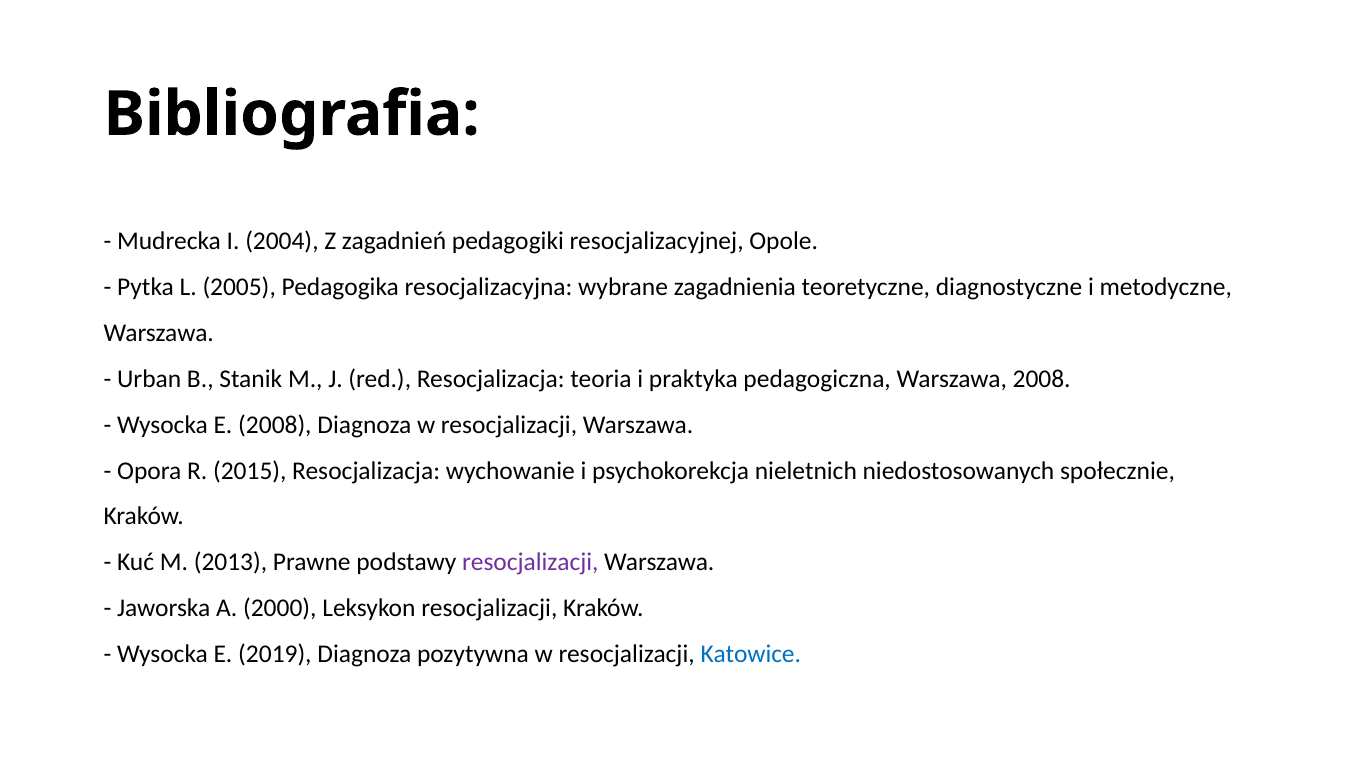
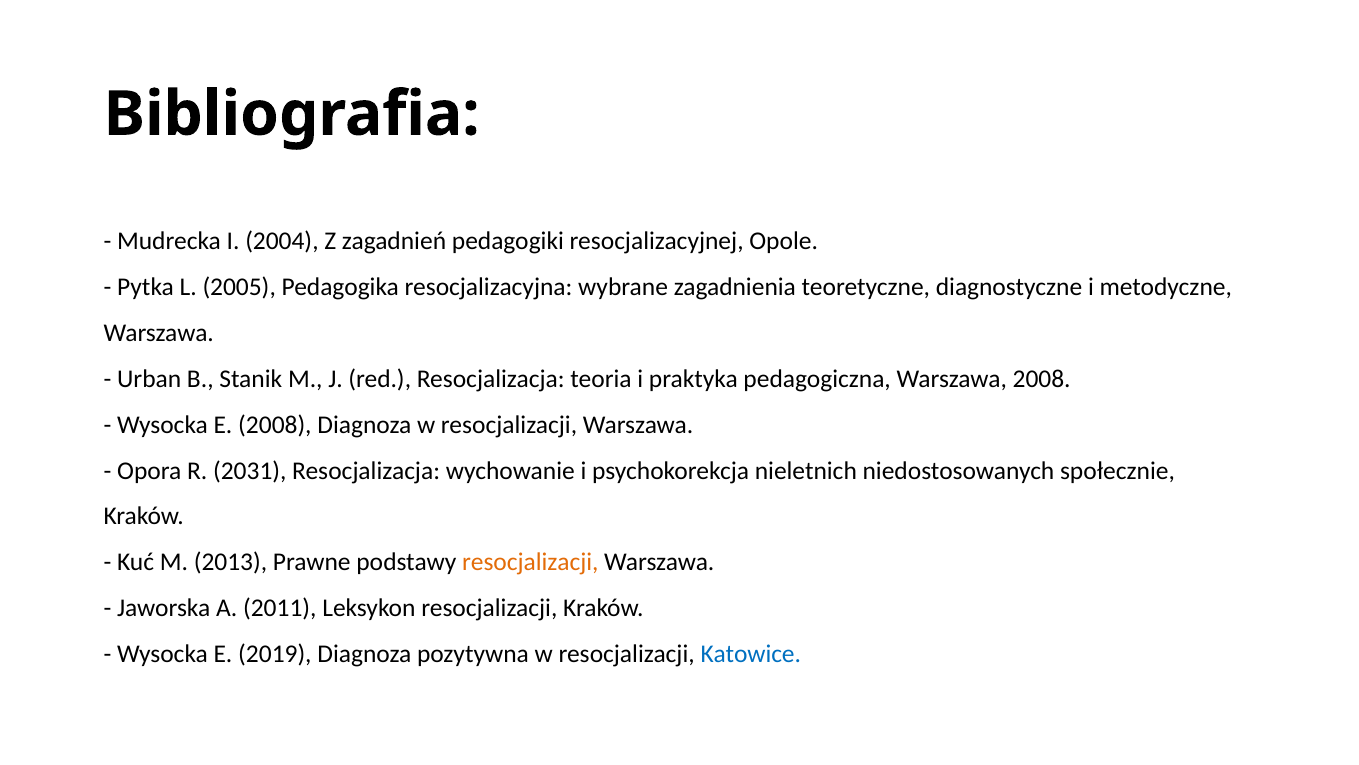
2015: 2015 -> 2031
resocjalizacji at (530, 562) colour: purple -> orange
2000: 2000 -> 2011
